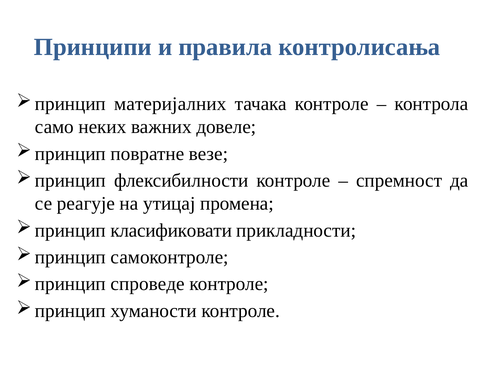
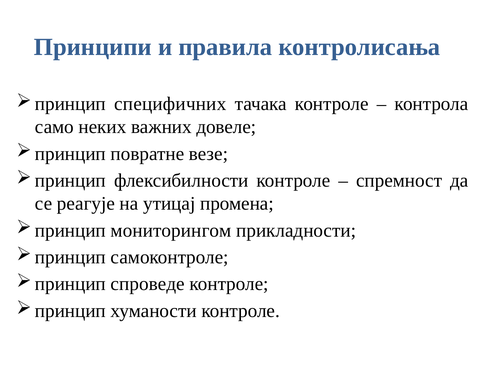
материјалних: материјалних -> специфичних
класификовати: класификовати -> мониторингом
